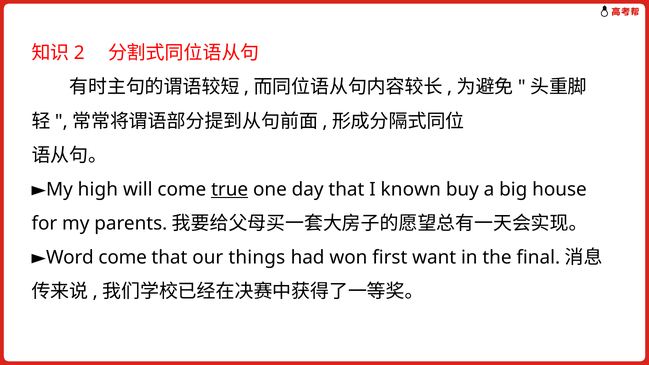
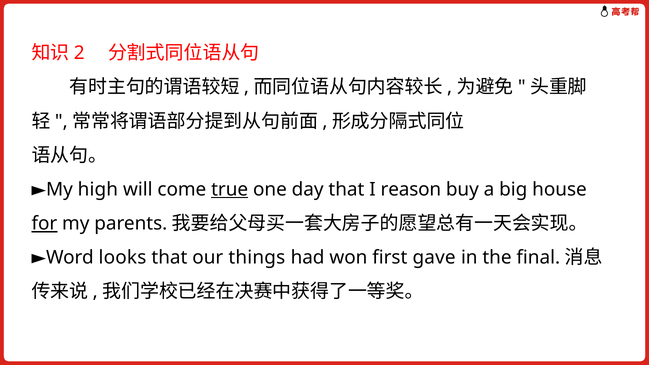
known: known -> reason
for underline: none -> present
come at (123, 258): come -> looks
want: want -> gave
